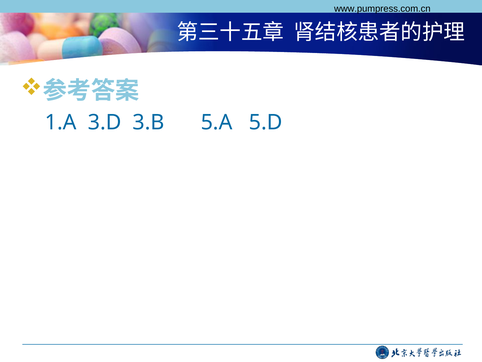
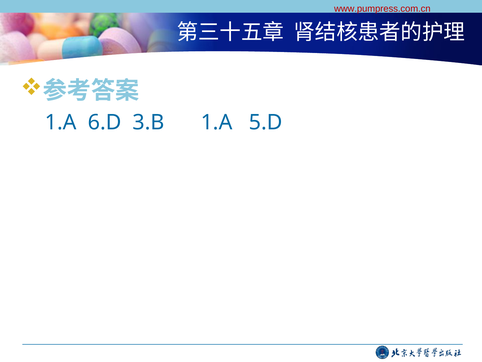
www.pumpress.com.cn colour: black -> red
3.D: 3.D -> 6.D
3.B 5.A: 5.A -> 1.A
